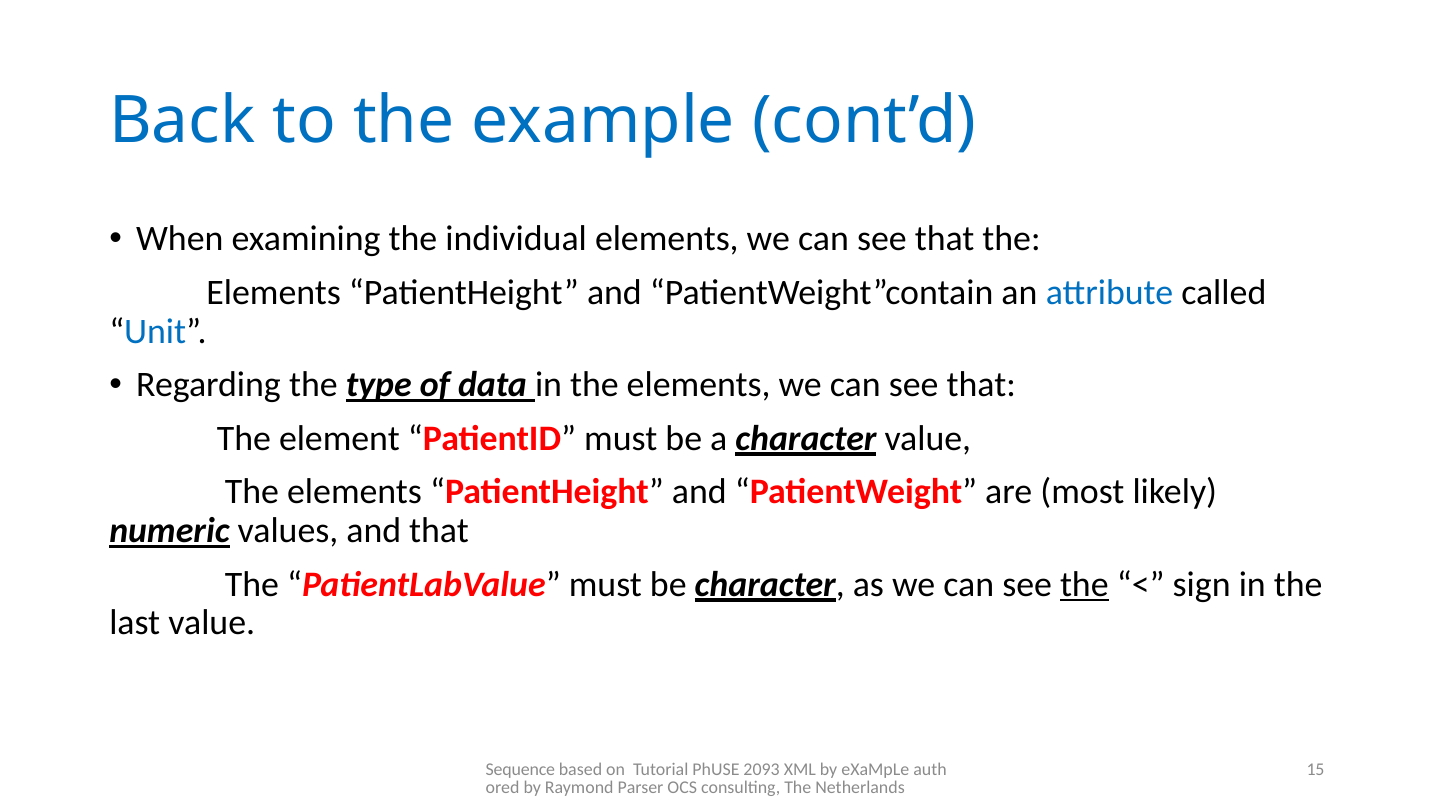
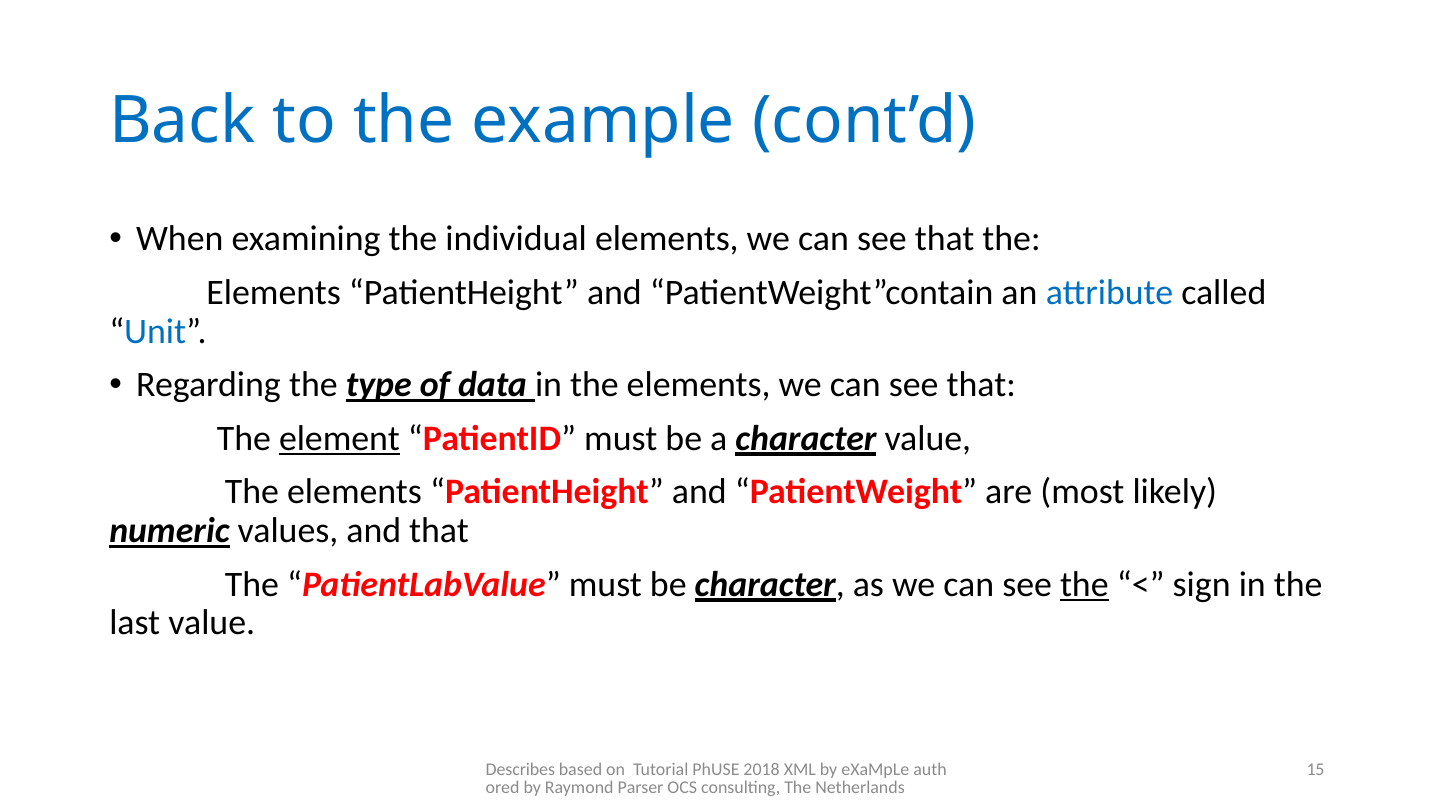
element underline: none -> present
Sequence: Sequence -> Describes
2093: 2093 -> 2018
